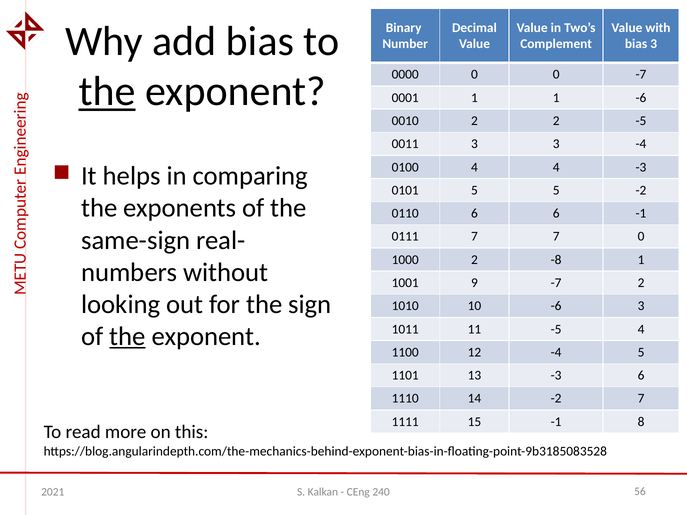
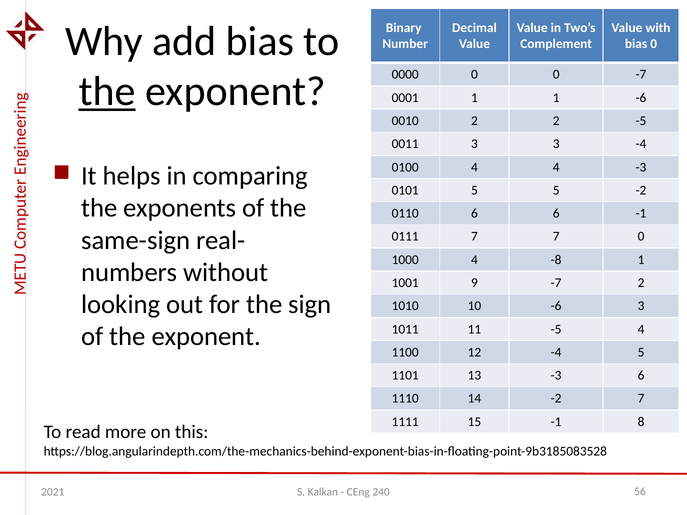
bias 3: 3 -> 0
1000 2: 2 -> 4
the at (127, 337) underline: present -> none
